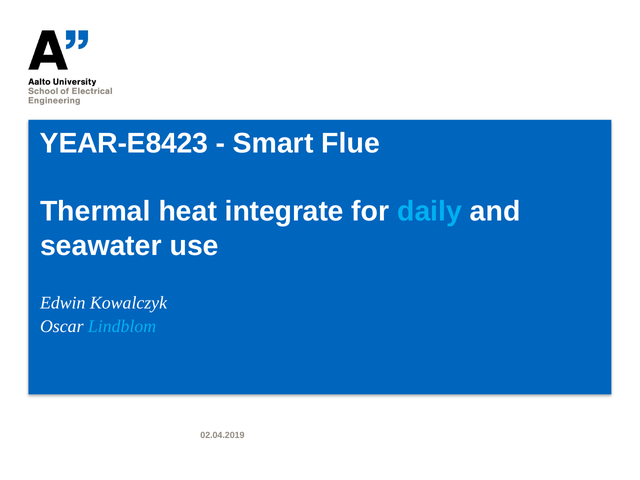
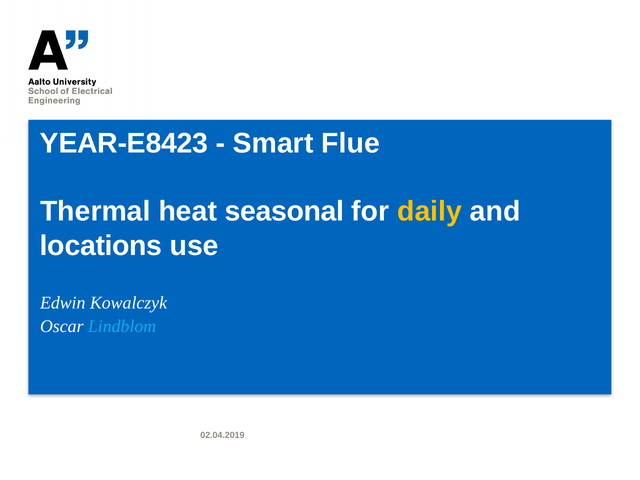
integrate: integrate -> seasonal
daily colour: light blue -> yellow
seawater: seawater -> locations
